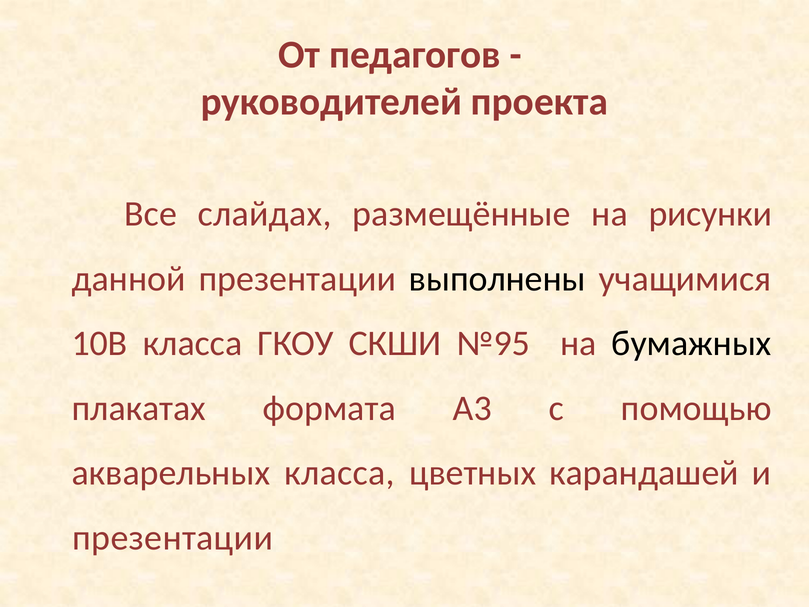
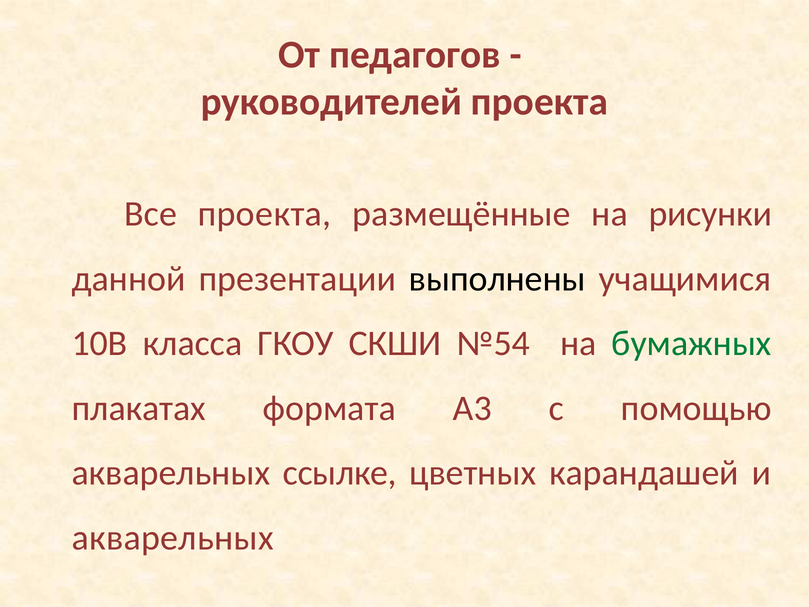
Все слайдах: слайдах -> проекта
№95: №95 -> №54
бумажных colour: black -> green
акварельных класса: класса -> ссылке
презентации at (173, 537): презентации -> акварельных
